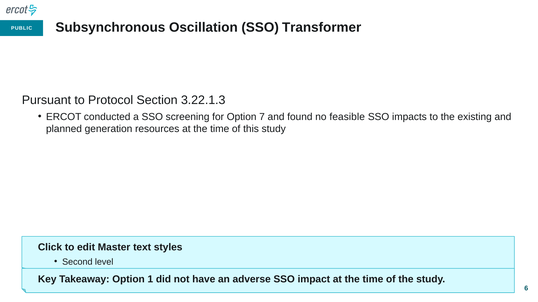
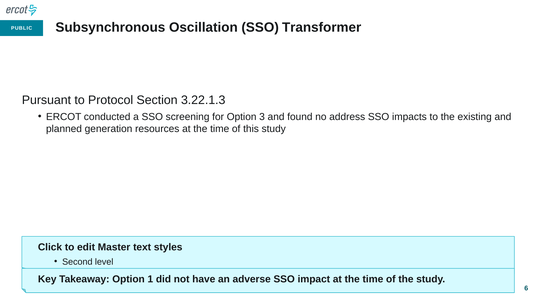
7: 7 -> 3
feasible: feasible -> address
